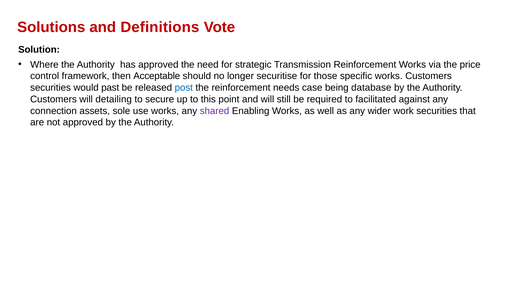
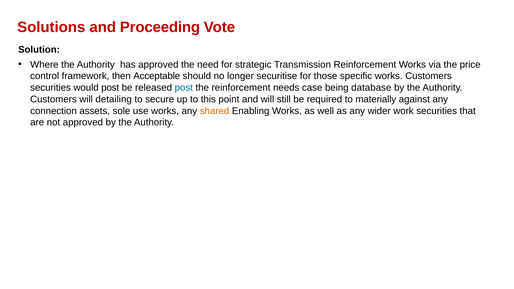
Definitions: Definitions -> Proceeding
would past: past -> post
facilitated: facilitated -> materially
shared colour: purple -> orange
